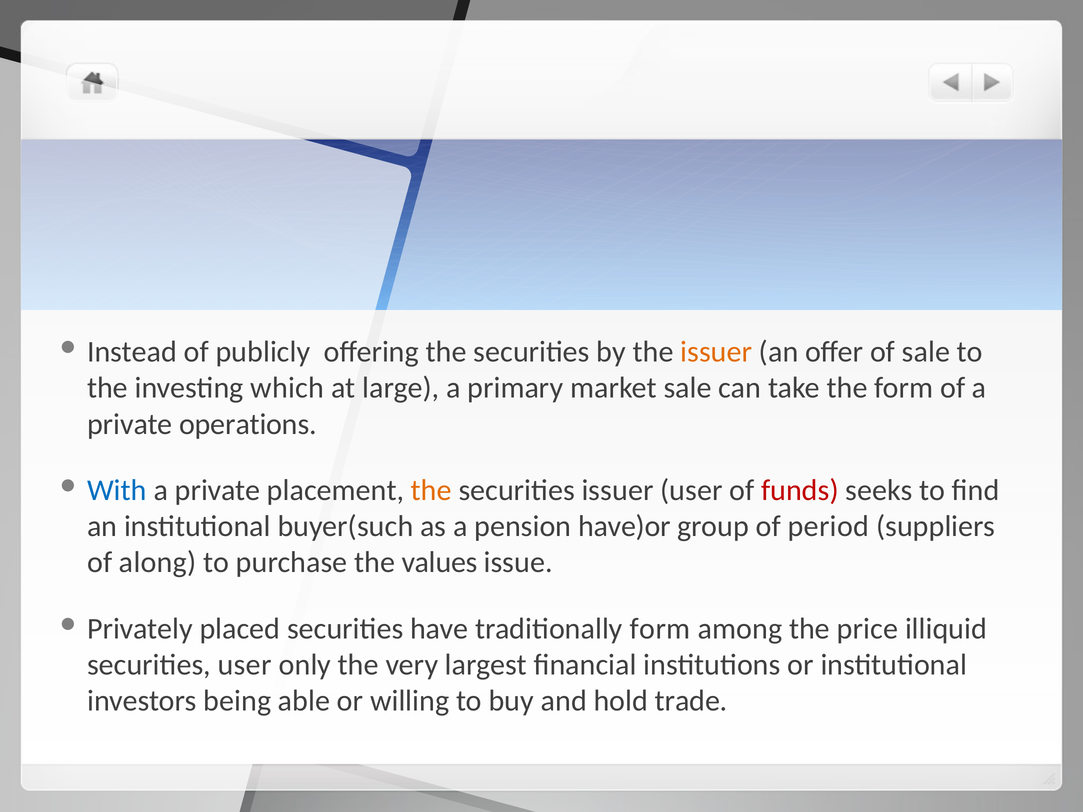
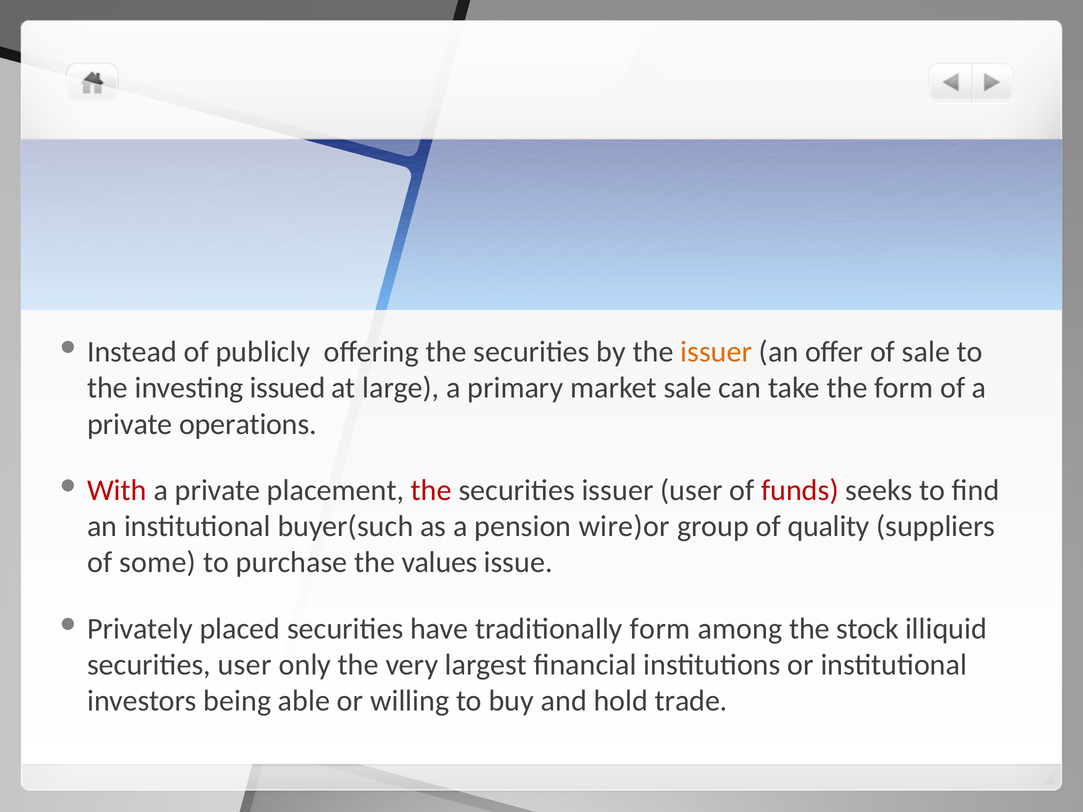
which: which -> issued
With colour: blue -> red
the at (431, 491) colour: orange -> red
have)or: have)or -> wire)or
period: period -> quality
along: along -> some
price: price -> stock
